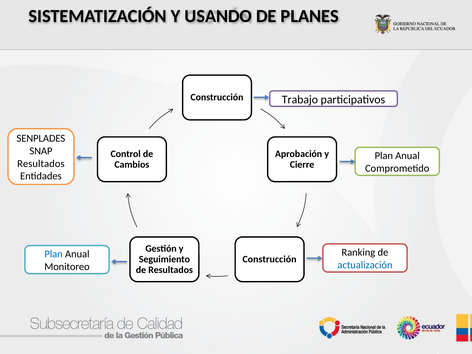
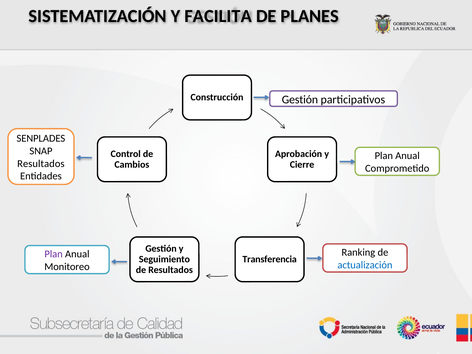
USANDO: USANDO -> FACILITA
Trabajo at (300, 99): Trabajo -> Gestión
Plan at (54, 254) colour: blue -> purple
Construcción at (269, 259): Construcción -> Transferencia
